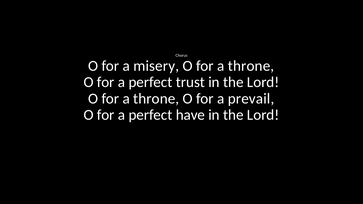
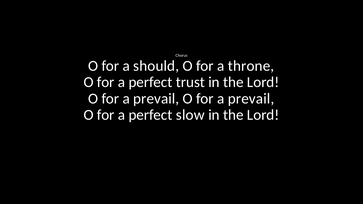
misery: misery -> should
throne at (156, 99): throne -> prevail
have: have -> slow
